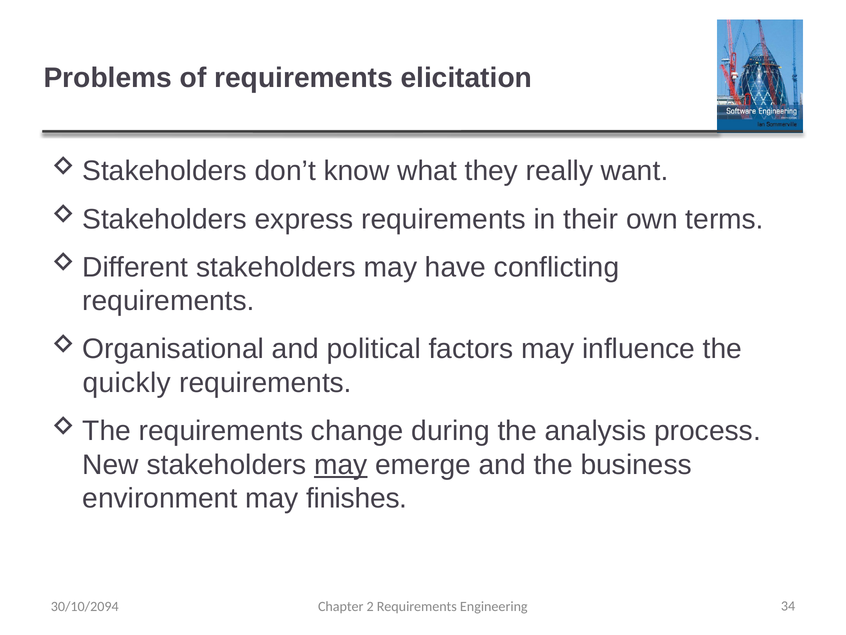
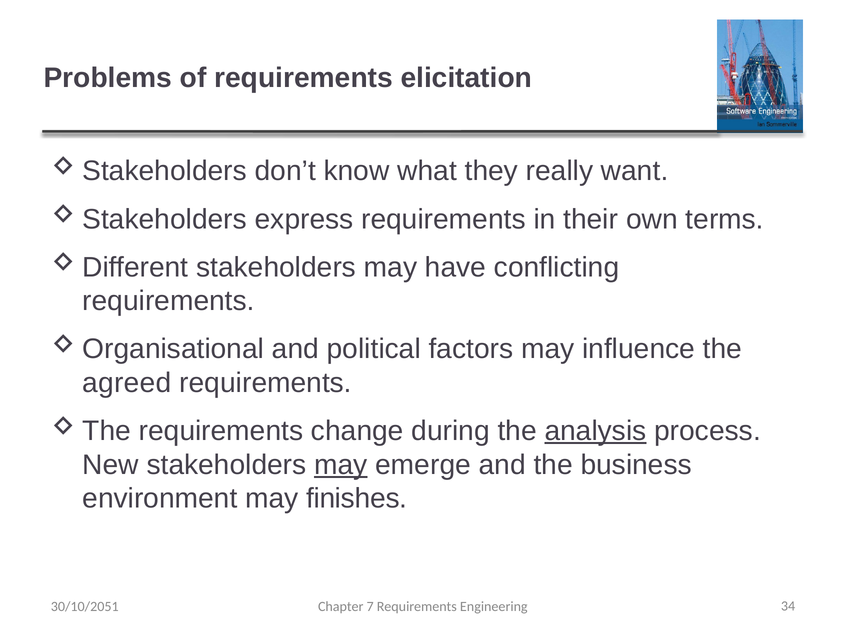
quickly: quickly -> agreed
analysis underline: none -> present
30/10/2094: 30/10/2094 -> 30/10/2051
2: 2 -> 7
